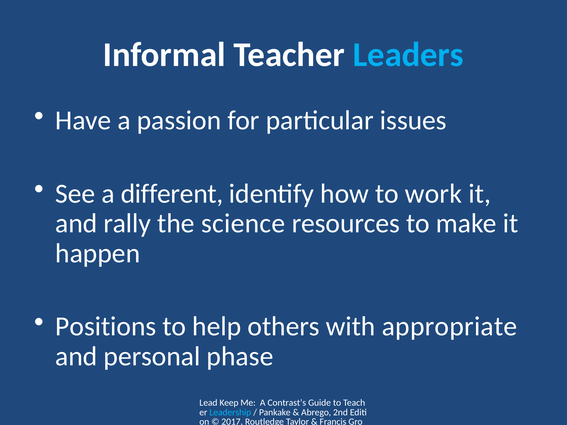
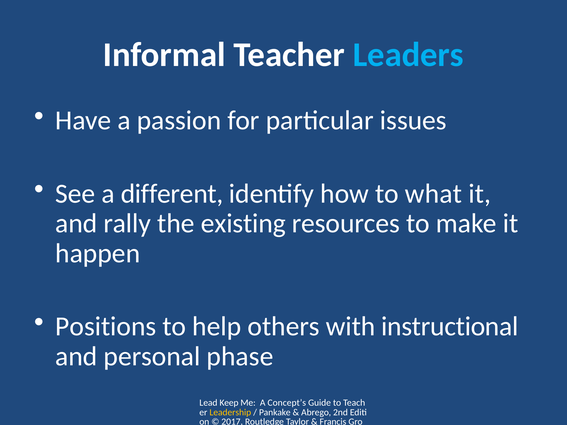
work: work -> what
science: science -> existing
appropriate: appropriate -> instructional
Contrast’s: Contrast’s -> Concept’s
Leadership colour: light blue -> yellow
